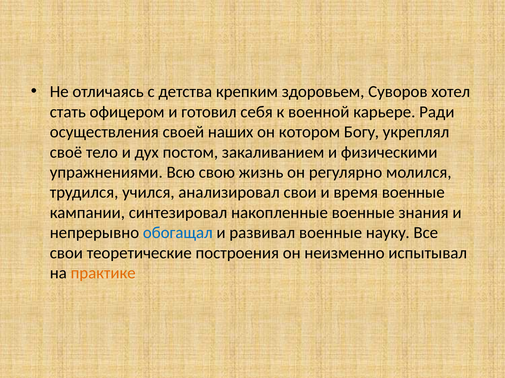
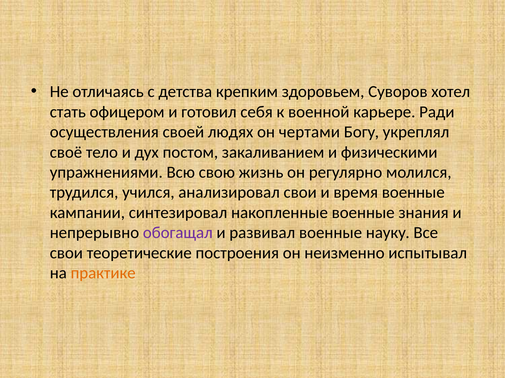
наших: наших -> людях
котором: котором -> чертами
обогащал colour: blue -> purple
